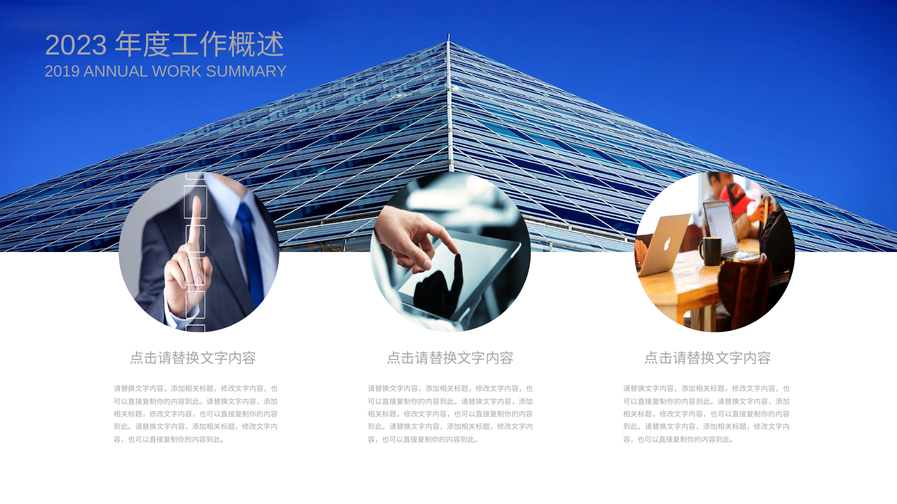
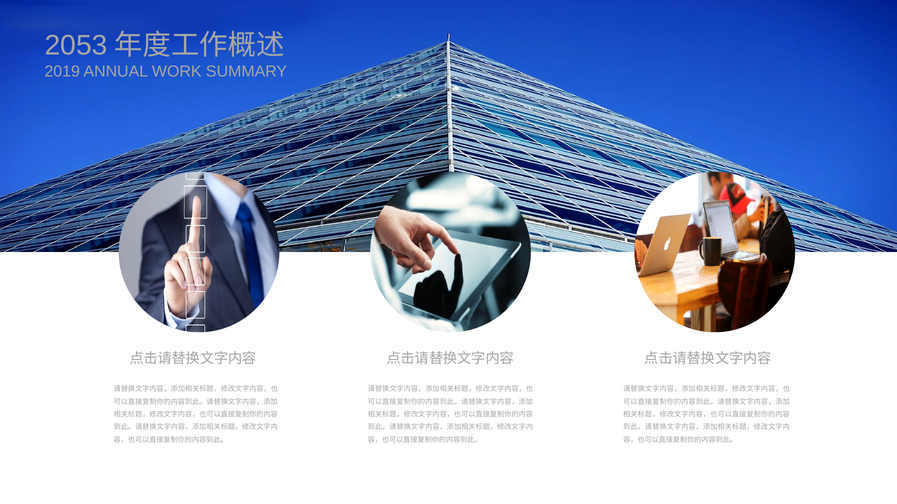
2023: 2023 -> 2053
